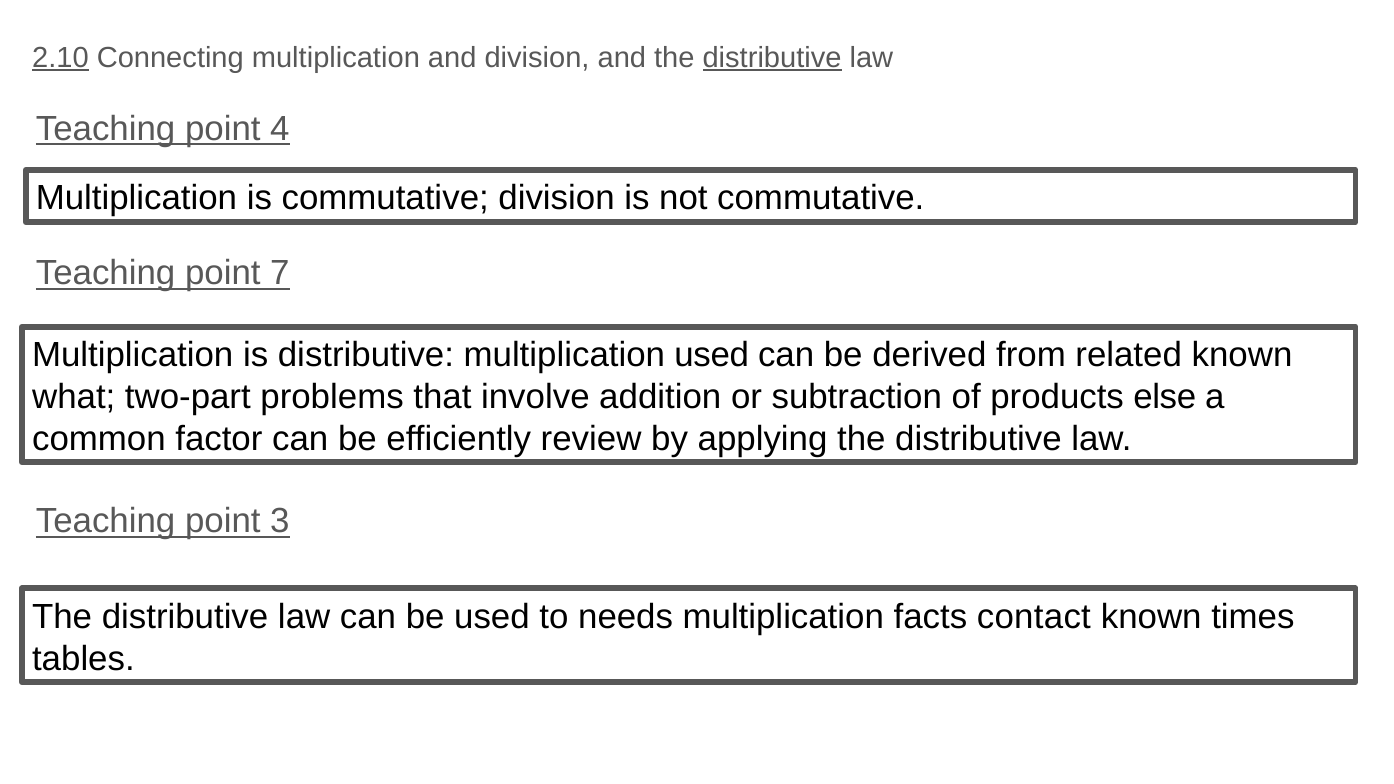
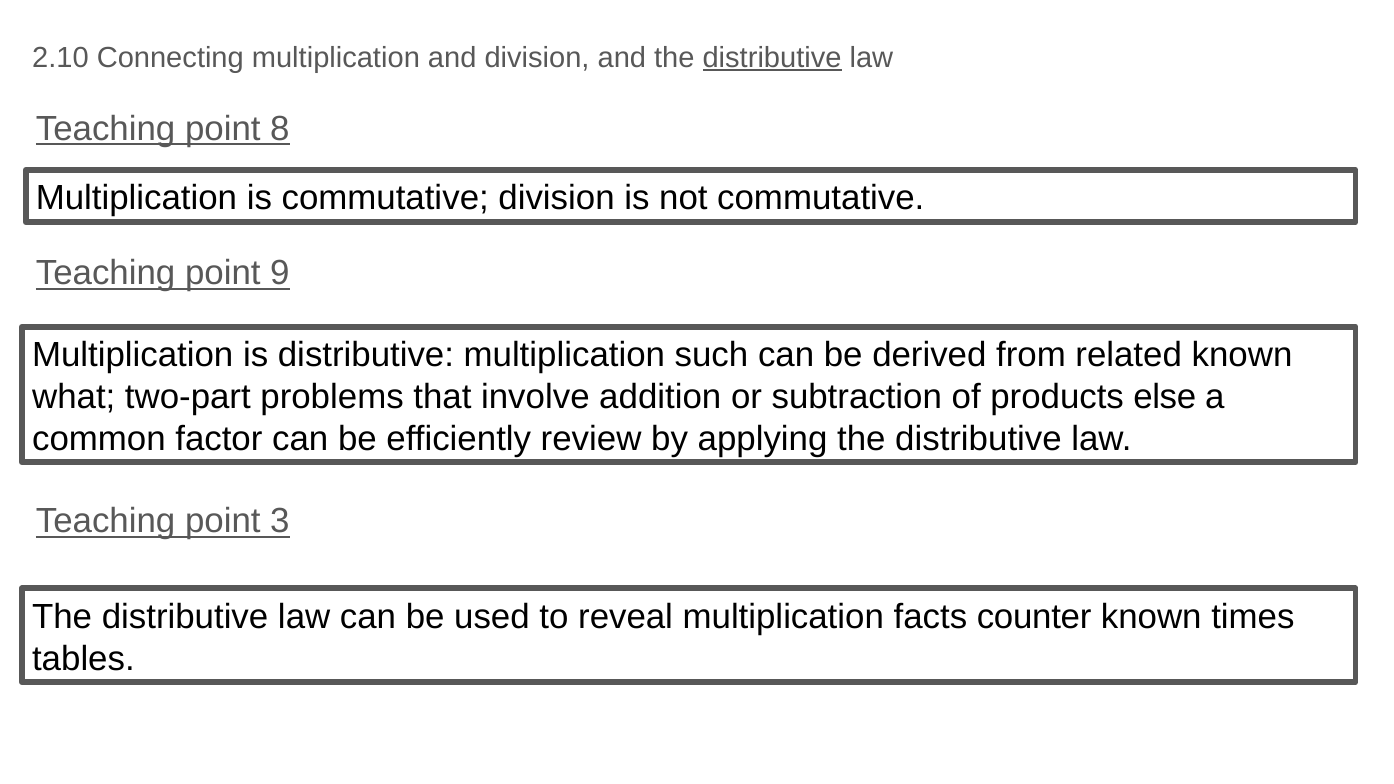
2.10 underline: present -> none
4: 4 -> 8
7: 7 -> 9
multiplication used: used -> such
needs: needs -> reveal
contact: contact -> counter
